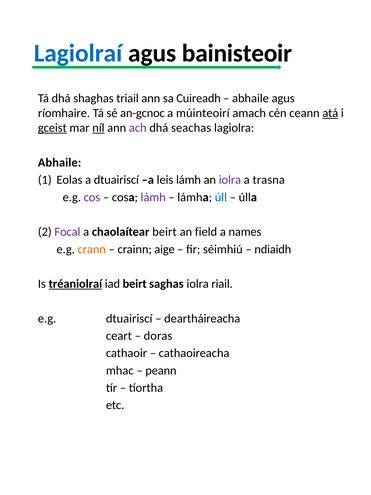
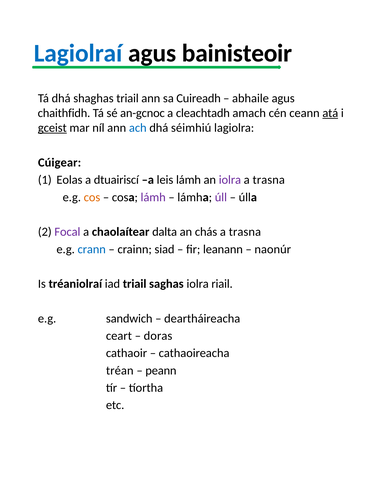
ríomhaire: ríomhaire -> chaithfidh
múinteoirí: múinteoirí -> cleachtadh
níl underline: present -> none
ach colour: purple -> blue
seachas: seachas -> séimhiú
Abhaile at (60, 162): Abhaile -> Cúigear
cos colour: purple -> orange
úll colour: blue -> purple
chaolaítear beirt: beirt -> dalta
field: field -> chás
names at (245, 232): names -> trasna
crann colour: orange -> blue
aige: aige -> siad
séimhiú: séimhiú -> leanann
ndiaidh: ndiaidh -> naonúr
tréaniolraí underline: present -> none
iad beirt: beirt -> triail
e.g dtuairiscí: dtuairiscí -> sandwich
mhac: mhac -> tréan
